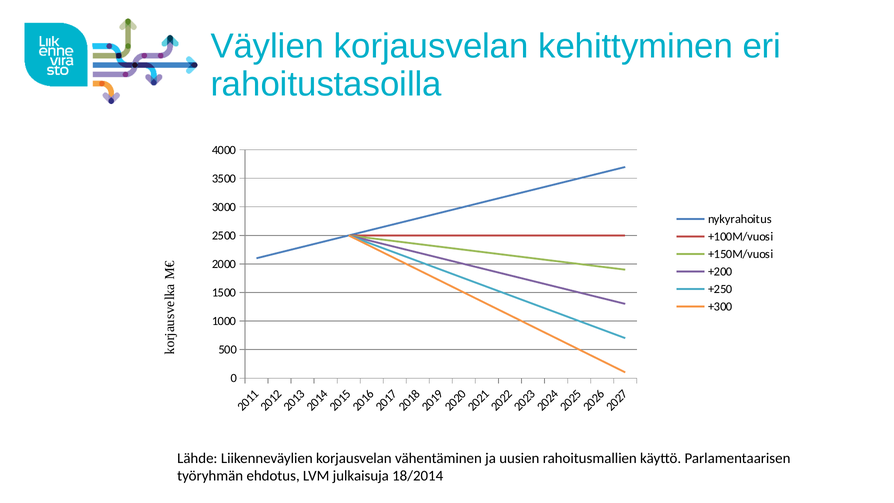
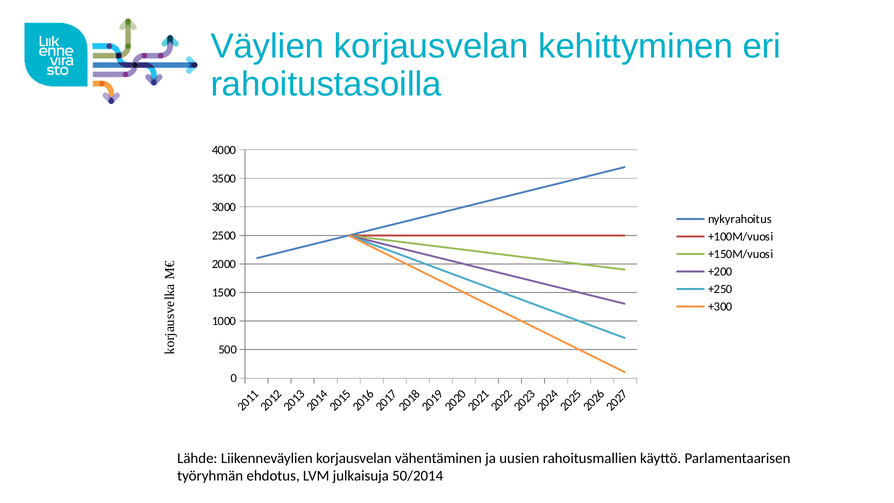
18/2014: 18/2014 -> 50/2014
